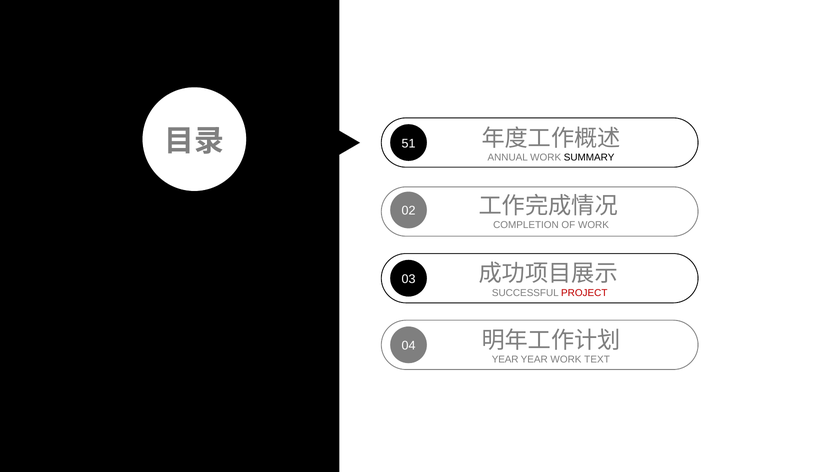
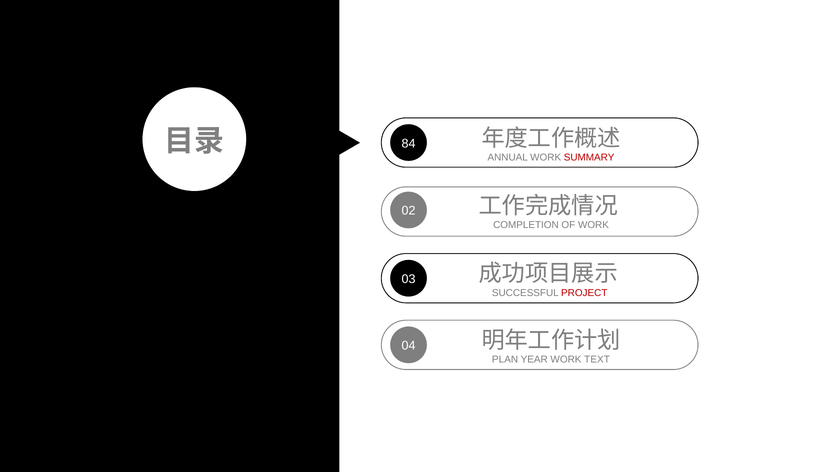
51: 51 -> 84
SUMMARY colour: black -> red
YEAR at (505, 359): YEAR -> PLAN
